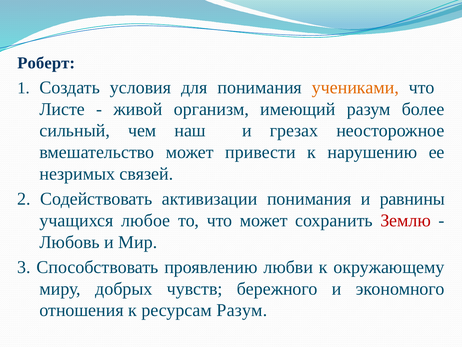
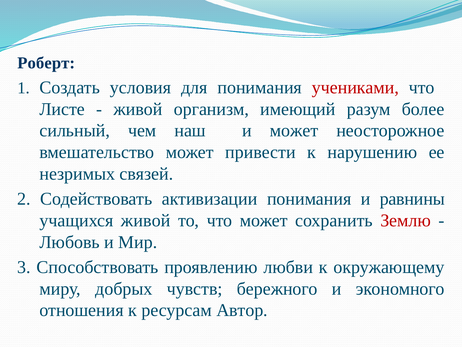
учениками colour: orange -> red
и грезах: грезах -> может
учащихся любое: любое -> живой
ресурсам Разум: Разум -> Автор
